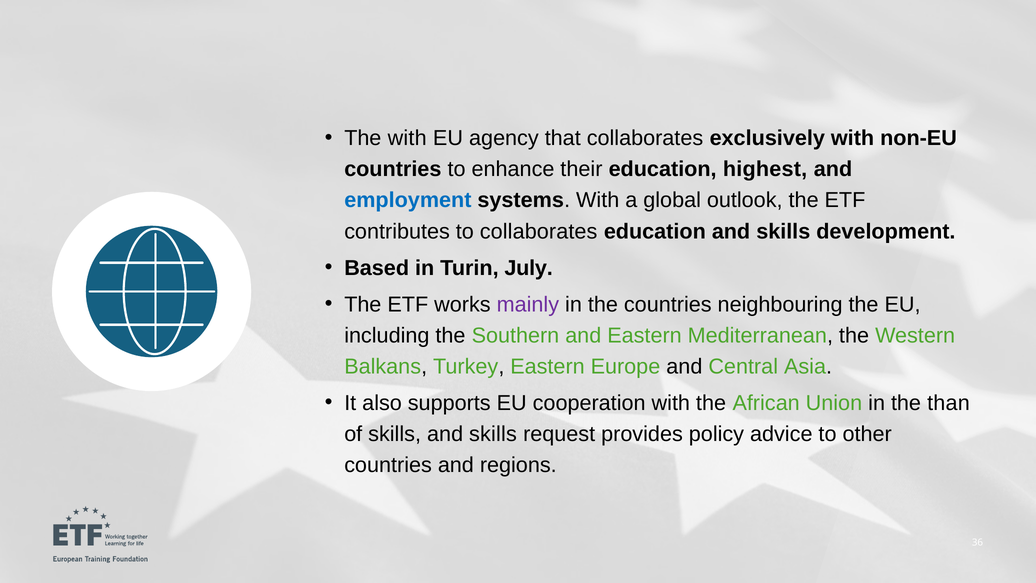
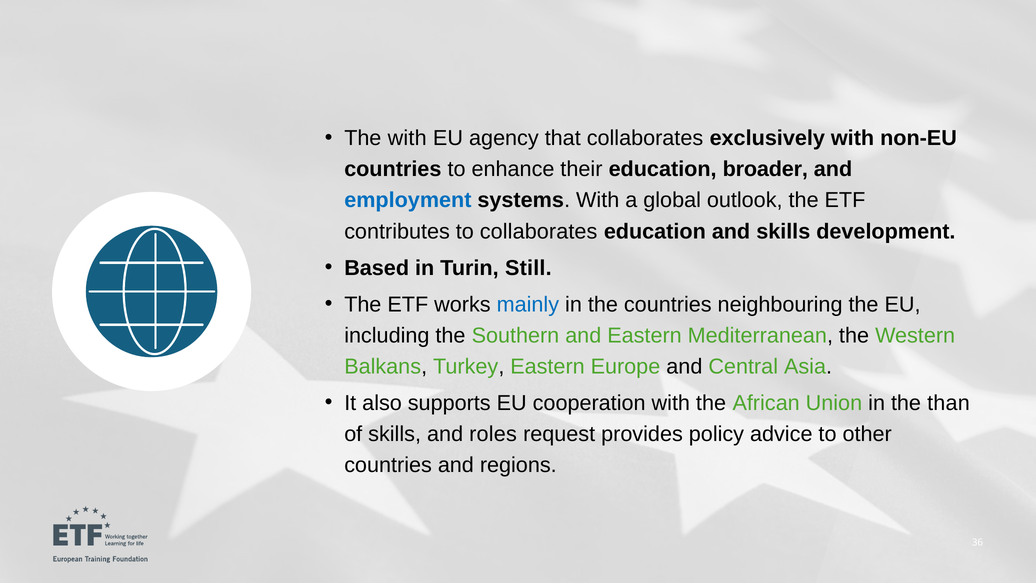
highest: highest -> broader
July: July -> Still
mainly colour: purple -> blue
skills and skills: skills -> roles
